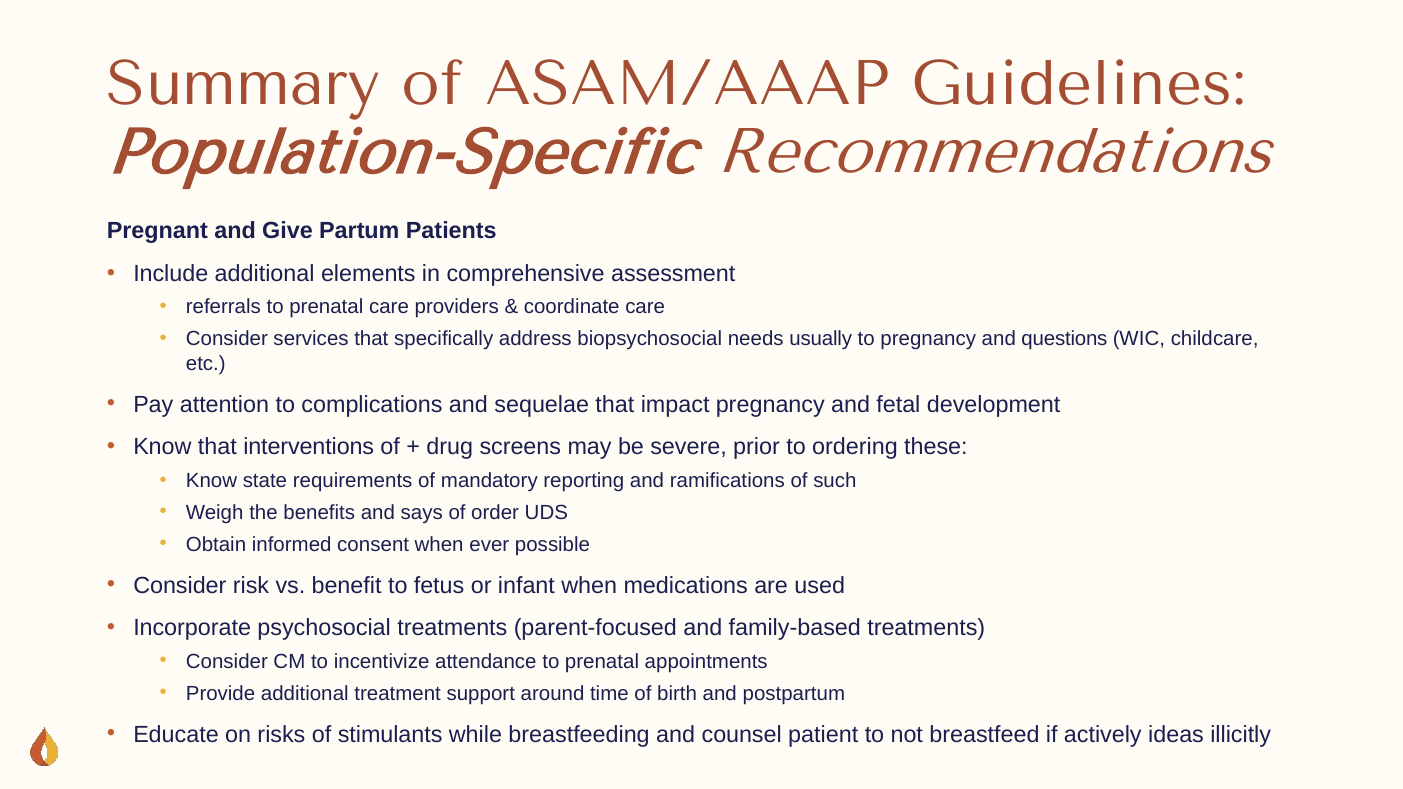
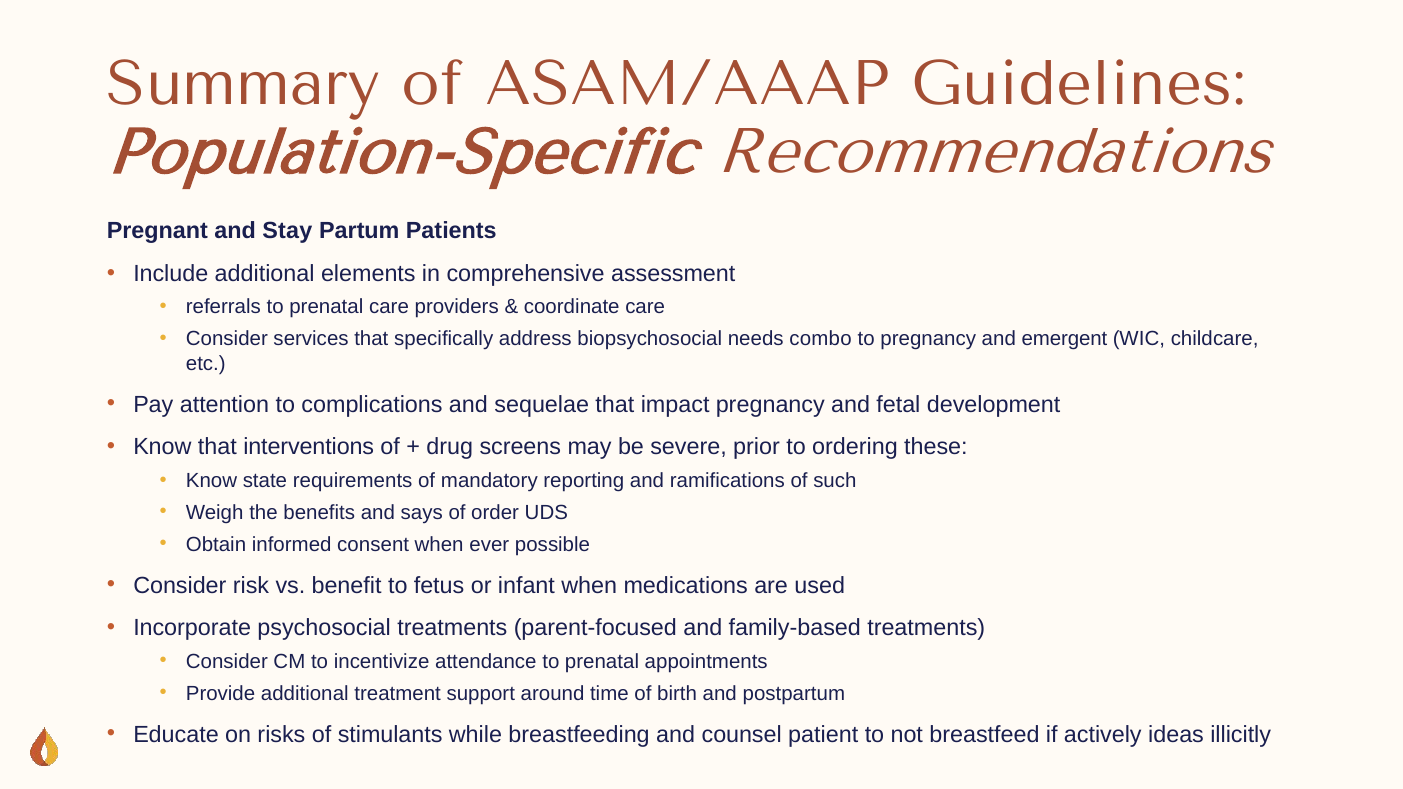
Give: Give -> Stay
usually: usually -> combo
questions: questions -> emergent
